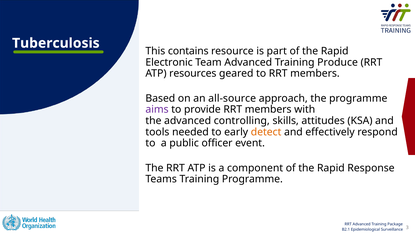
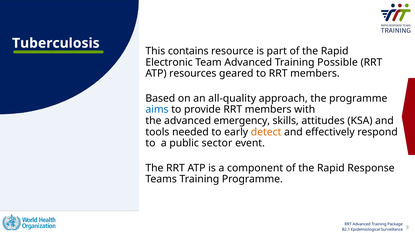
Produce: Produce -> Possible
all-source: all-source -> all-quality
aims colour: purple -> blue
controlling: controlling -> emergency
officer: officer -> sector
